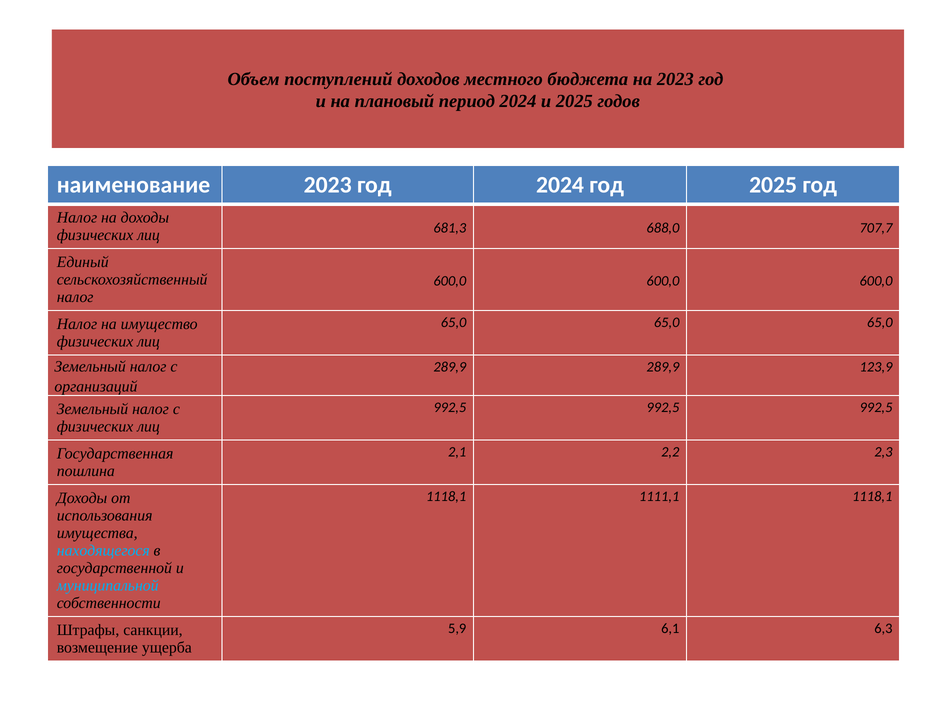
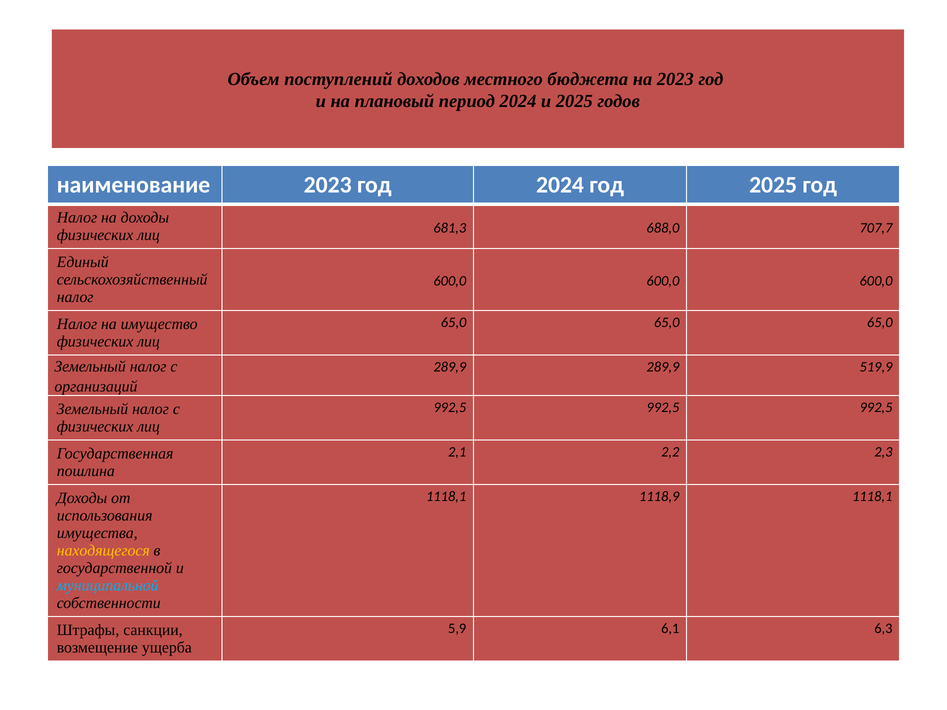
123,9: 123,9 -> 519,9
1111,1: 1111,1 -> 1118,9
находящегося colour: light blue -> yellow
